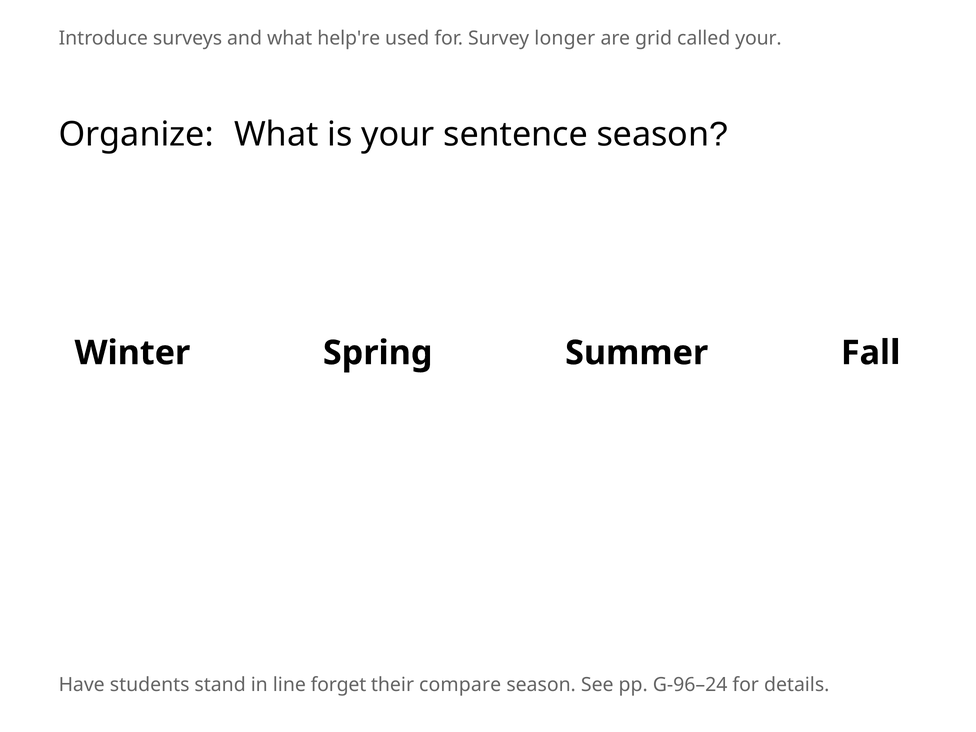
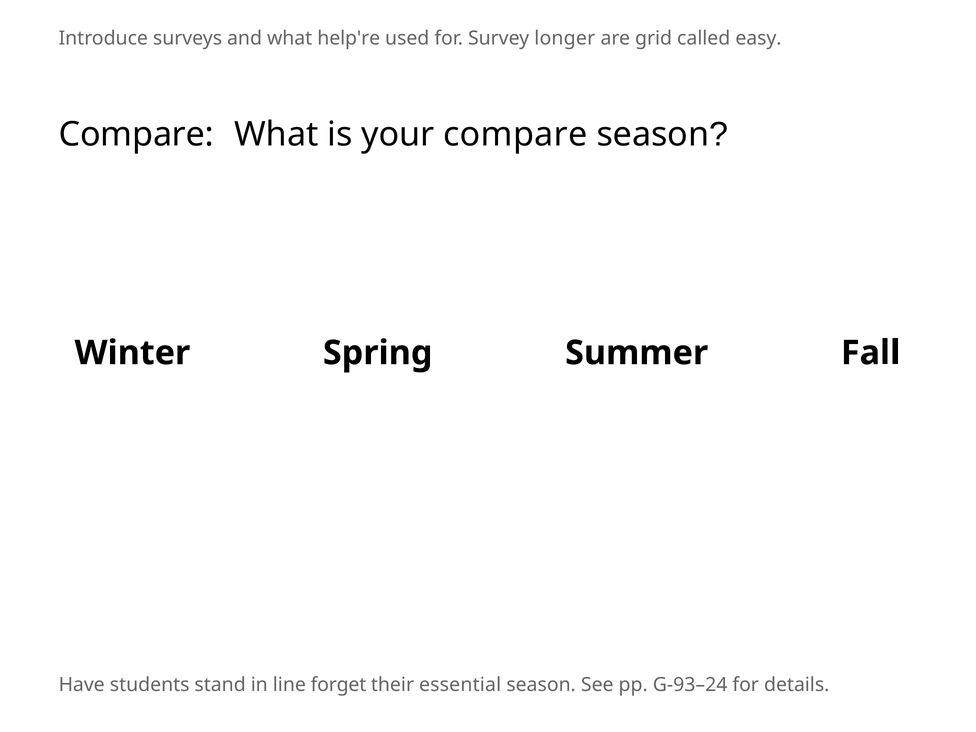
called your: your -> easy
Organize at (136, 135): Organize -> Compare
your sentence: sentence -> compare
compare: compare -> essential
G-96–24: G-96–24 -> G-93–24
